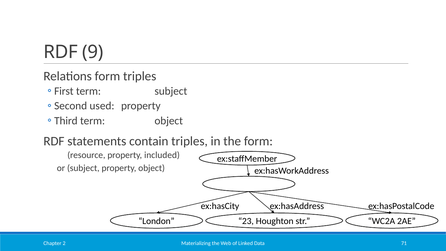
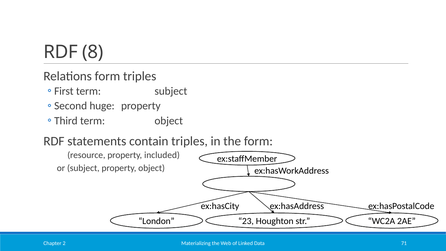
9: 9 -> 8
used: used -> huge
